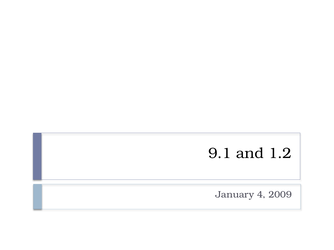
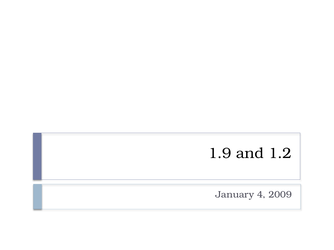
9.1: 9.1 -> 1.9
